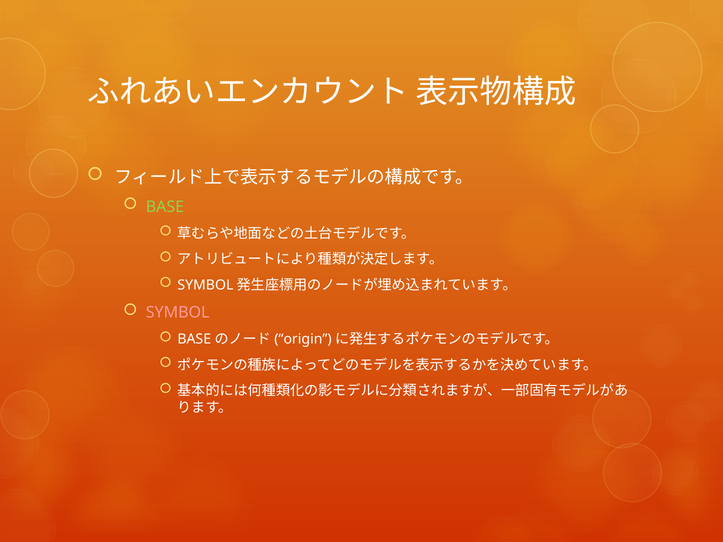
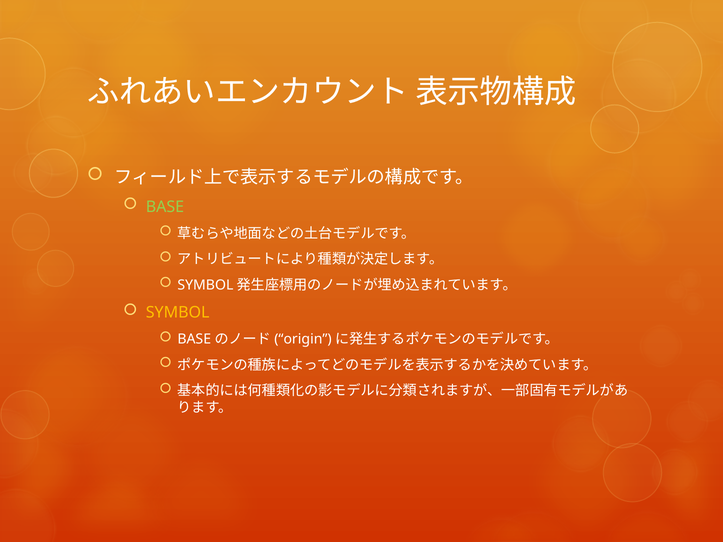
SYMBOL colour: pink -> yellow
